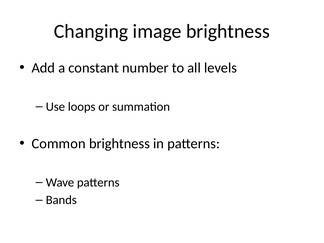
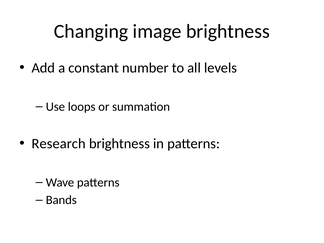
Common: Common -> Research
